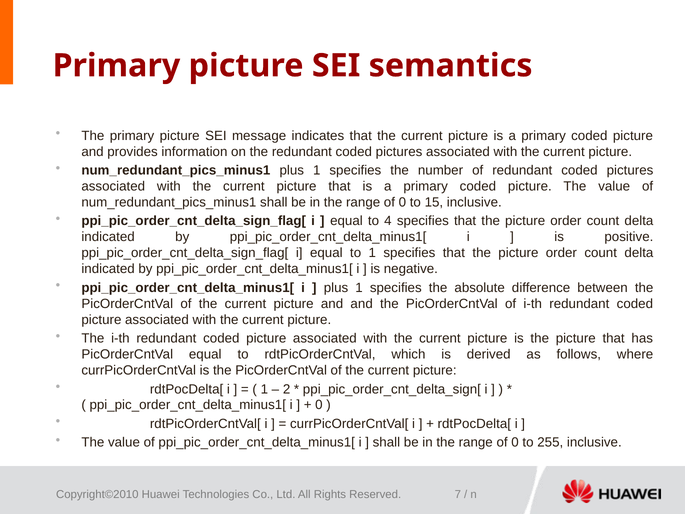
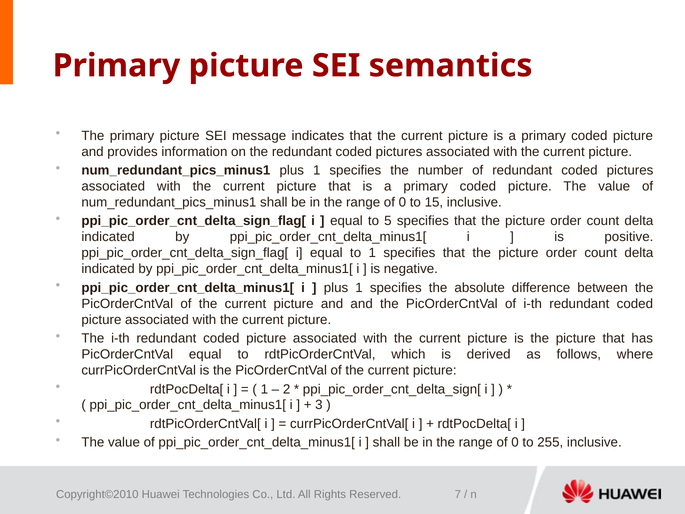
4: 4 -> 5
0 at (319, 405): 0 -> 3
